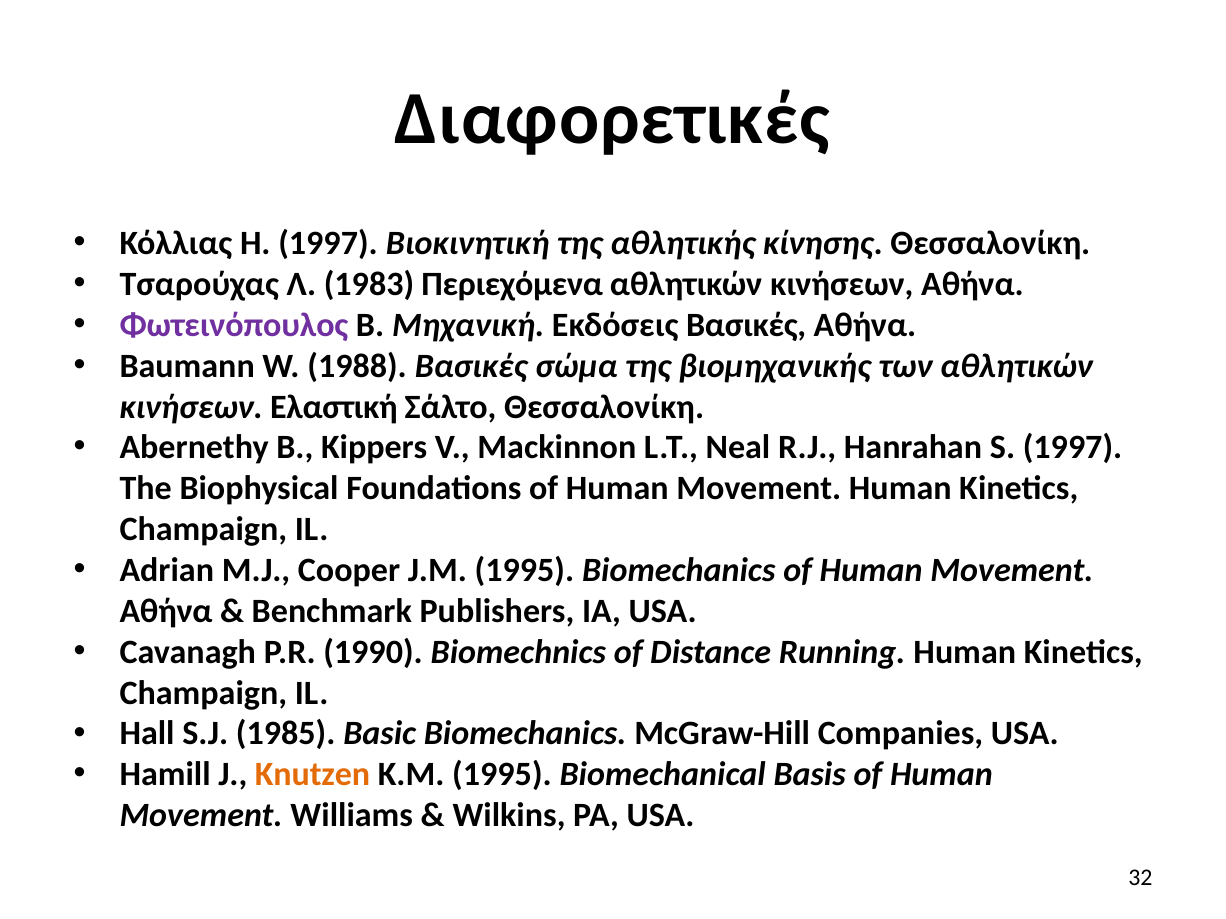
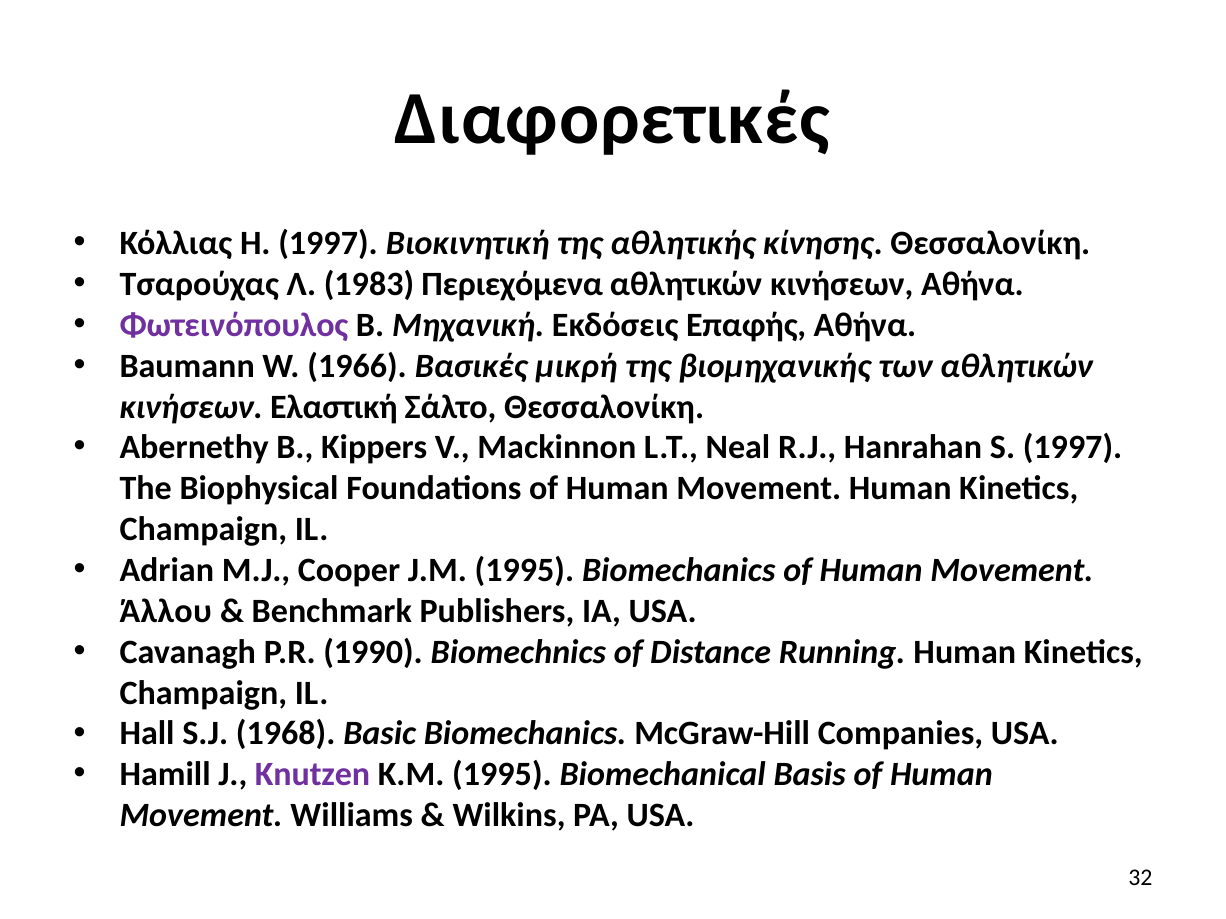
Εκδόσεις Βασικές: Βασικές -> Επαφής
1988: 1988 -> 1966
σώμα: σώμα -> μικρή
Αθήνα at (166, 611): Αθήνα -> Άλλου
1985: 1985 -> 1968
Knutzen colour: orange -> purple
